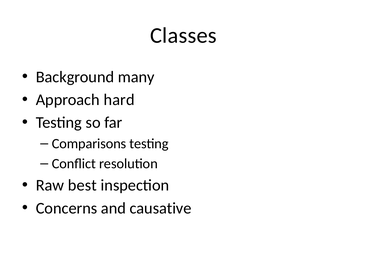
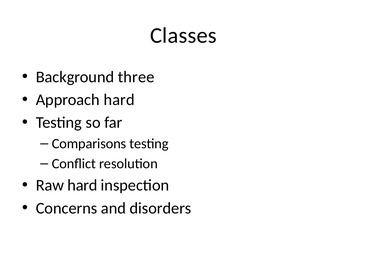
many: many -> three
Raw best: best -> hard
causative: causative -> disorders
